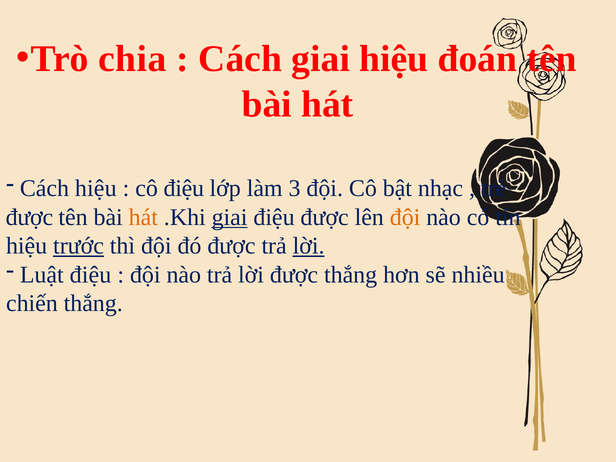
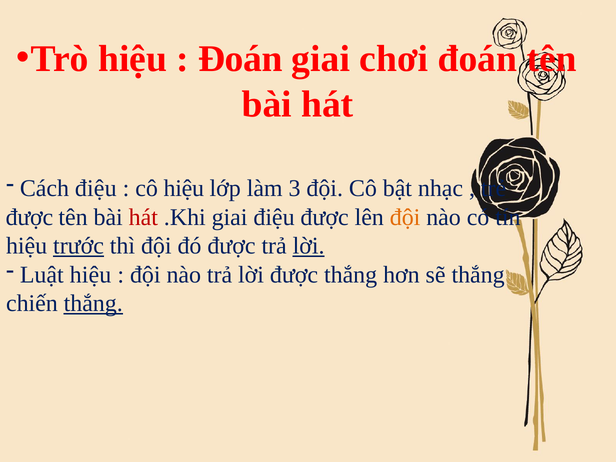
Trò chia: chia -> hiệu
Cách at (240, 59): Cách -> Đoán
giai hiệu: hiệu -> chơi
Cách hiệu: hiệu -> điệu
cô điệu: điệu -> hiệu
hát at (143, 217) colour: orange -> red
giai at (230, 217) underline: present -> none
Luật điệu: điệu -> hiệu
sẽ nhiều: nhiều -> thắng
thắng at (93, 304) underline: none -> present
